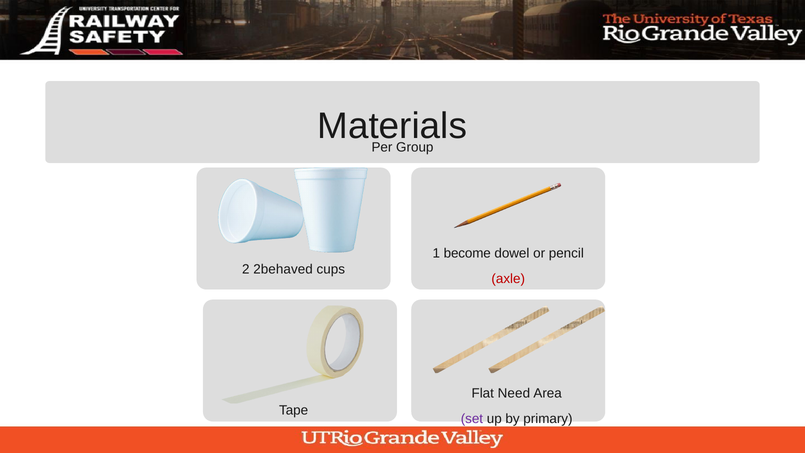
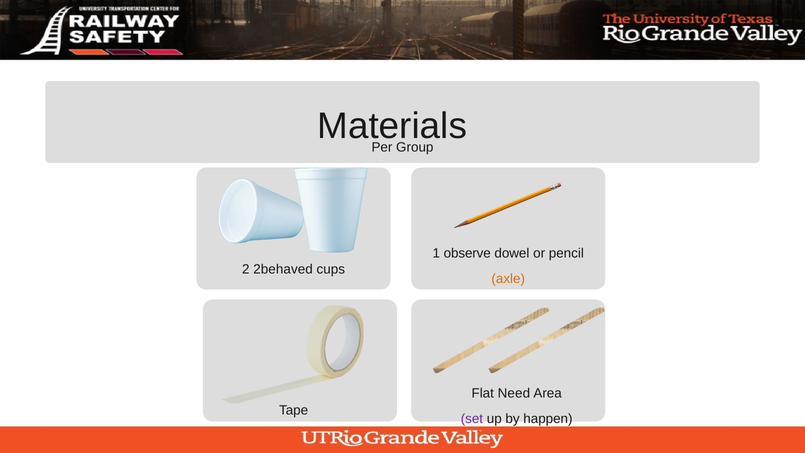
become: become -> observe
axle colour: red -> orange
primary: primary -> happen
